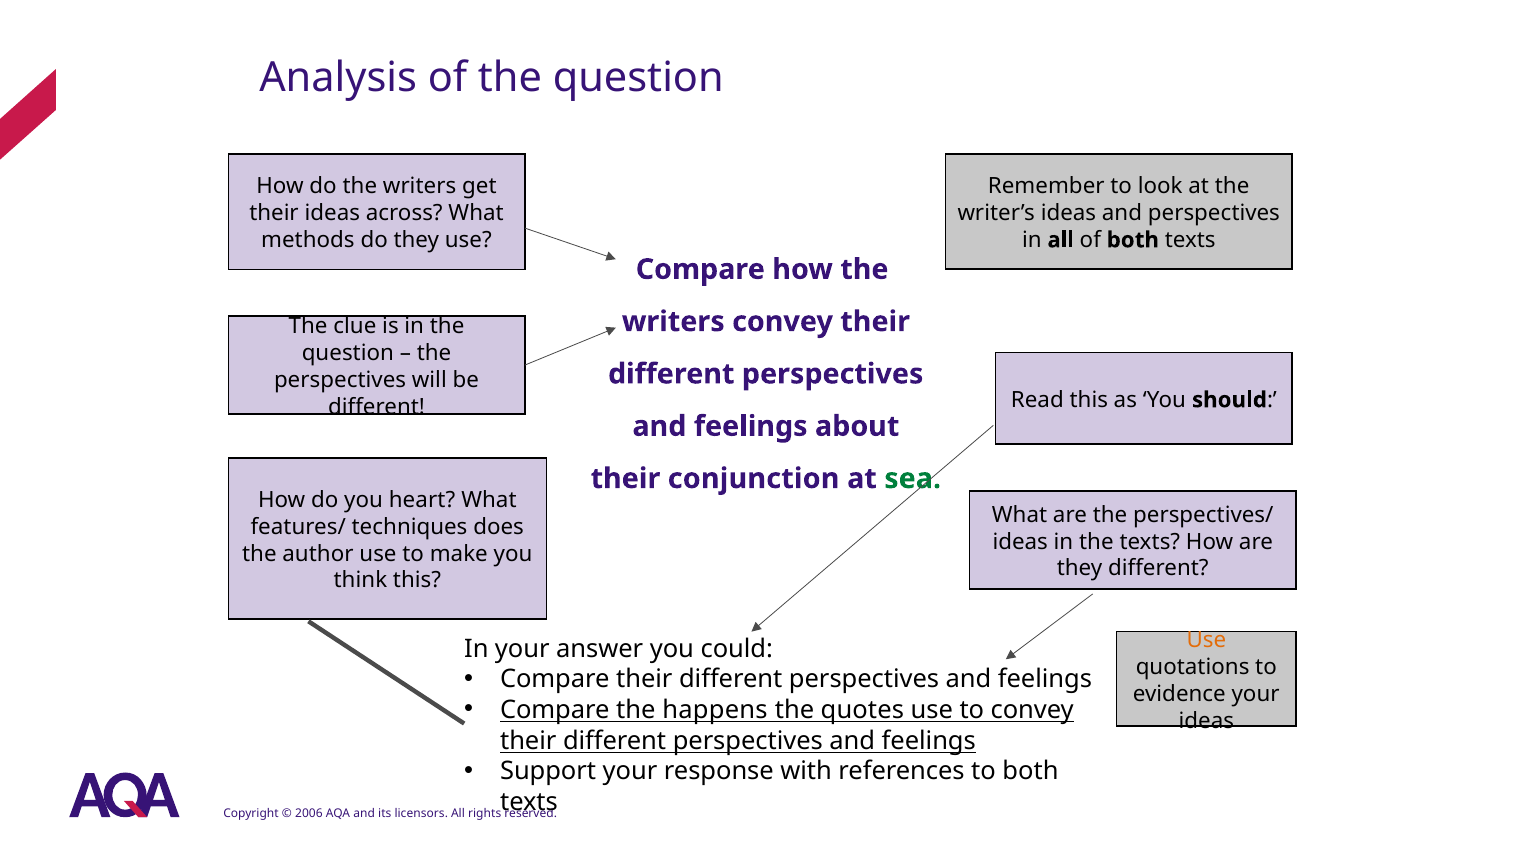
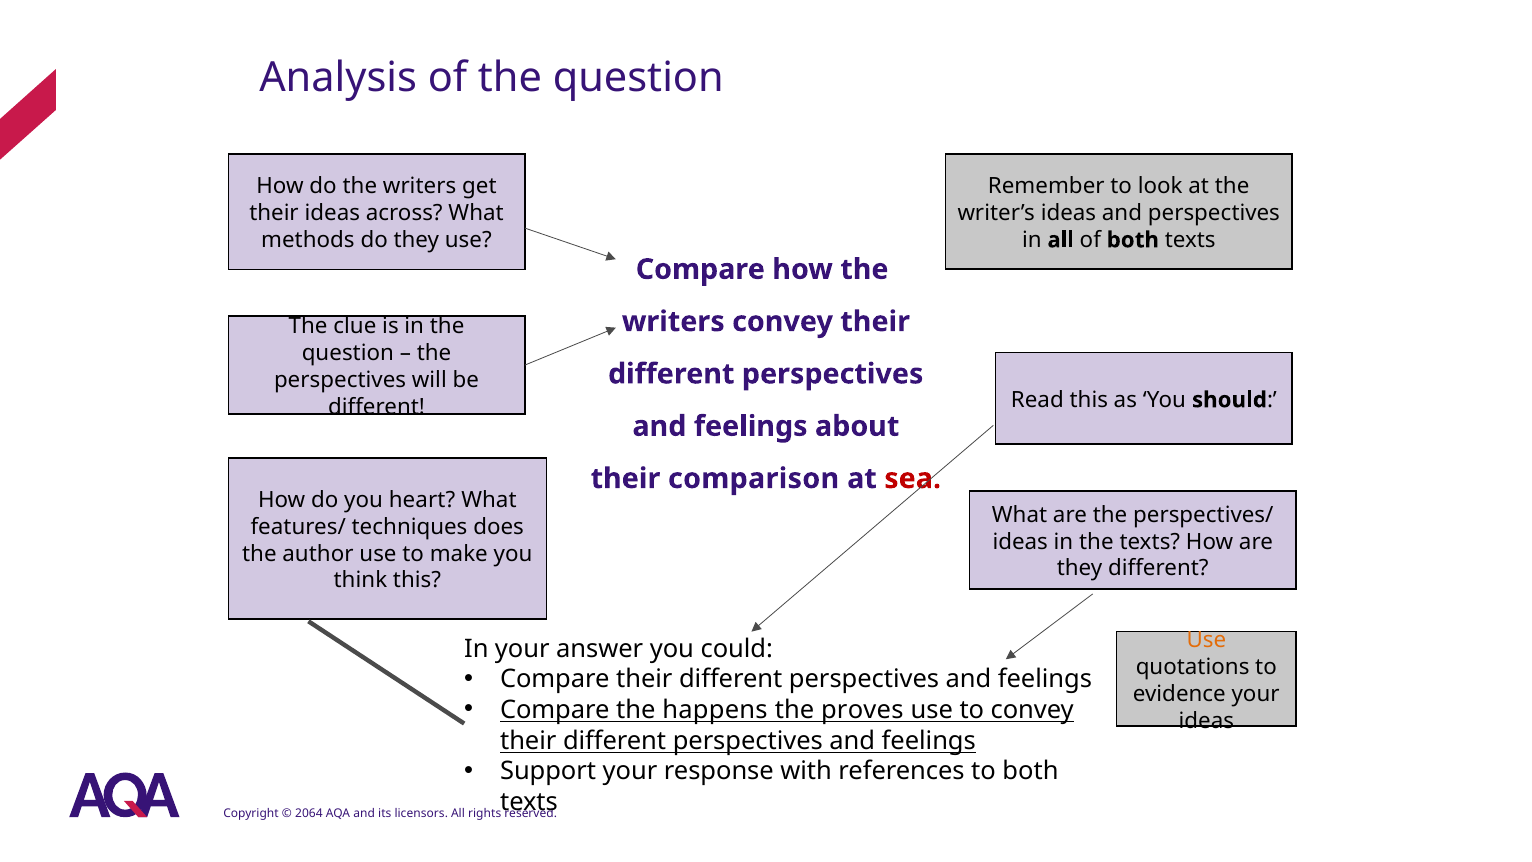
conjunction: conjunction -> comparison
sea colour: green -> red
quotes: quotes -> proves
2006: 2006 -> 2064
